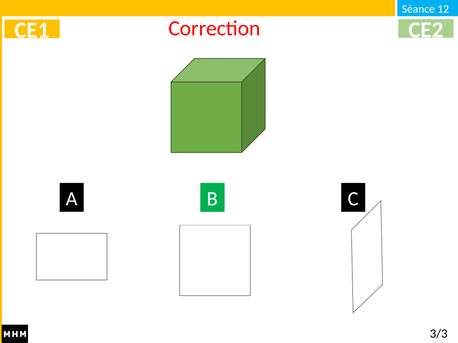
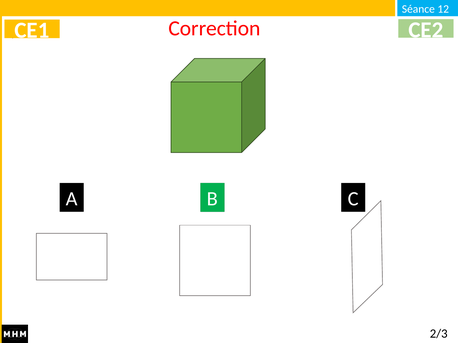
3/3: 3/3 -> 2/3
